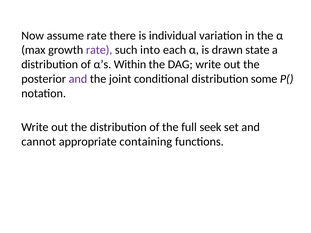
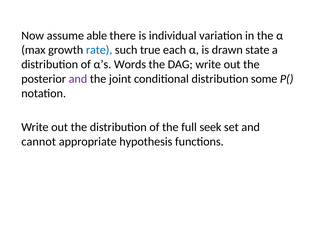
assume rate: rate -> able
rate at (99, 50) colour: purple -> blue
into: into -> true
Within: Within -> Words
containing: containing -> hypothesis
